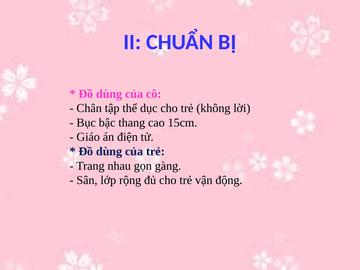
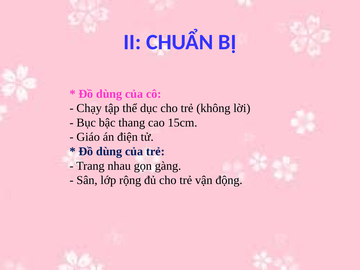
Chân: Chân -> Chạy
